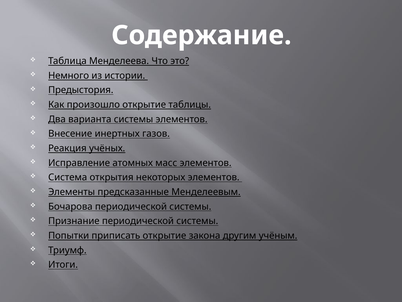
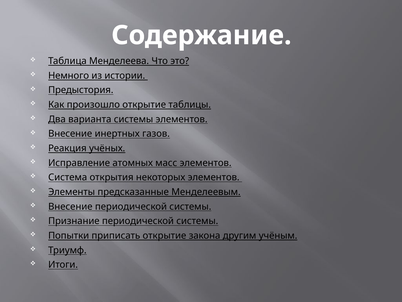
Бочарова at (70, 206): Бочарова -> Внесение
